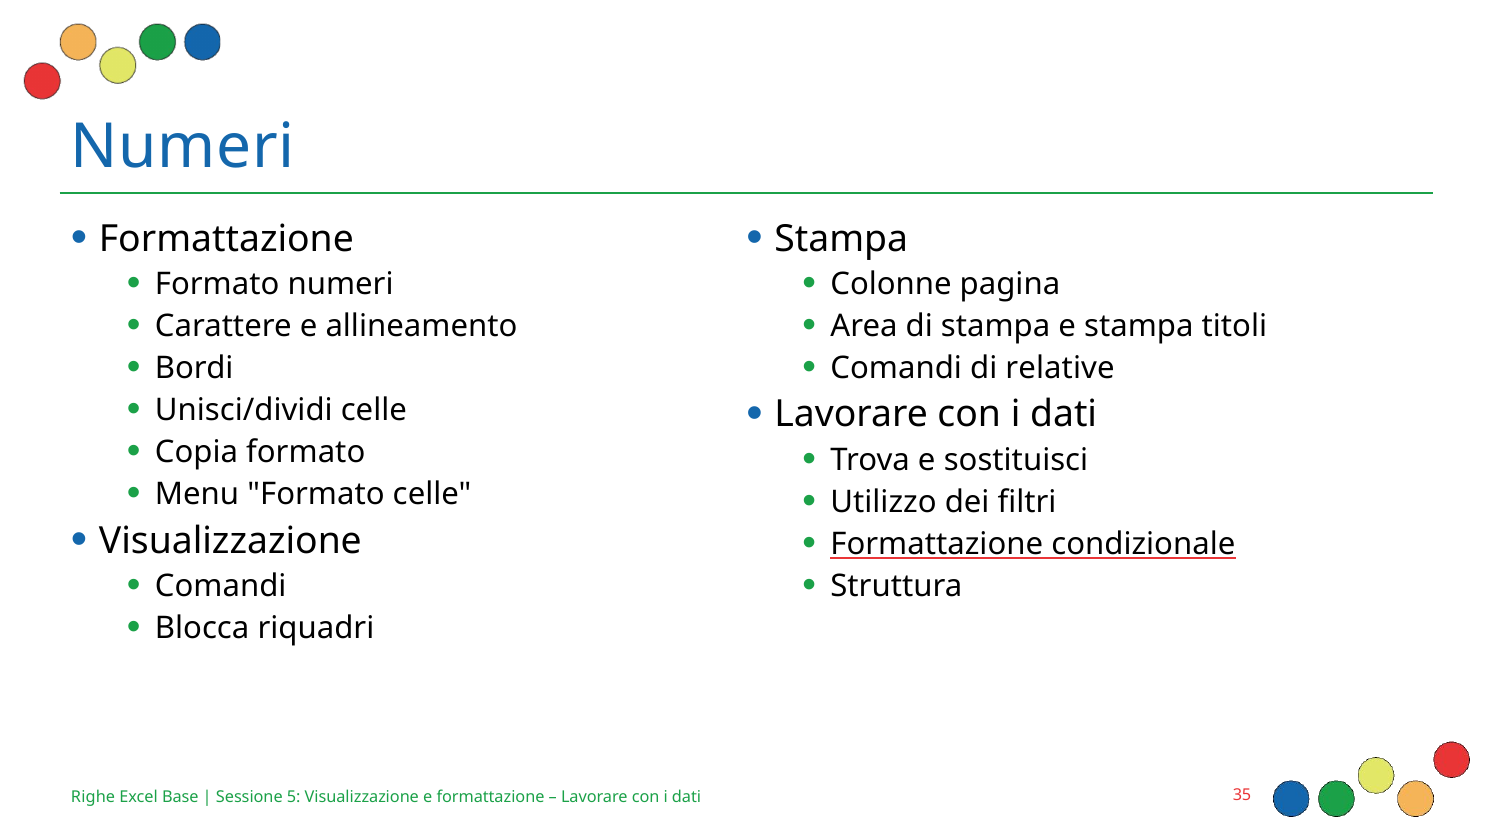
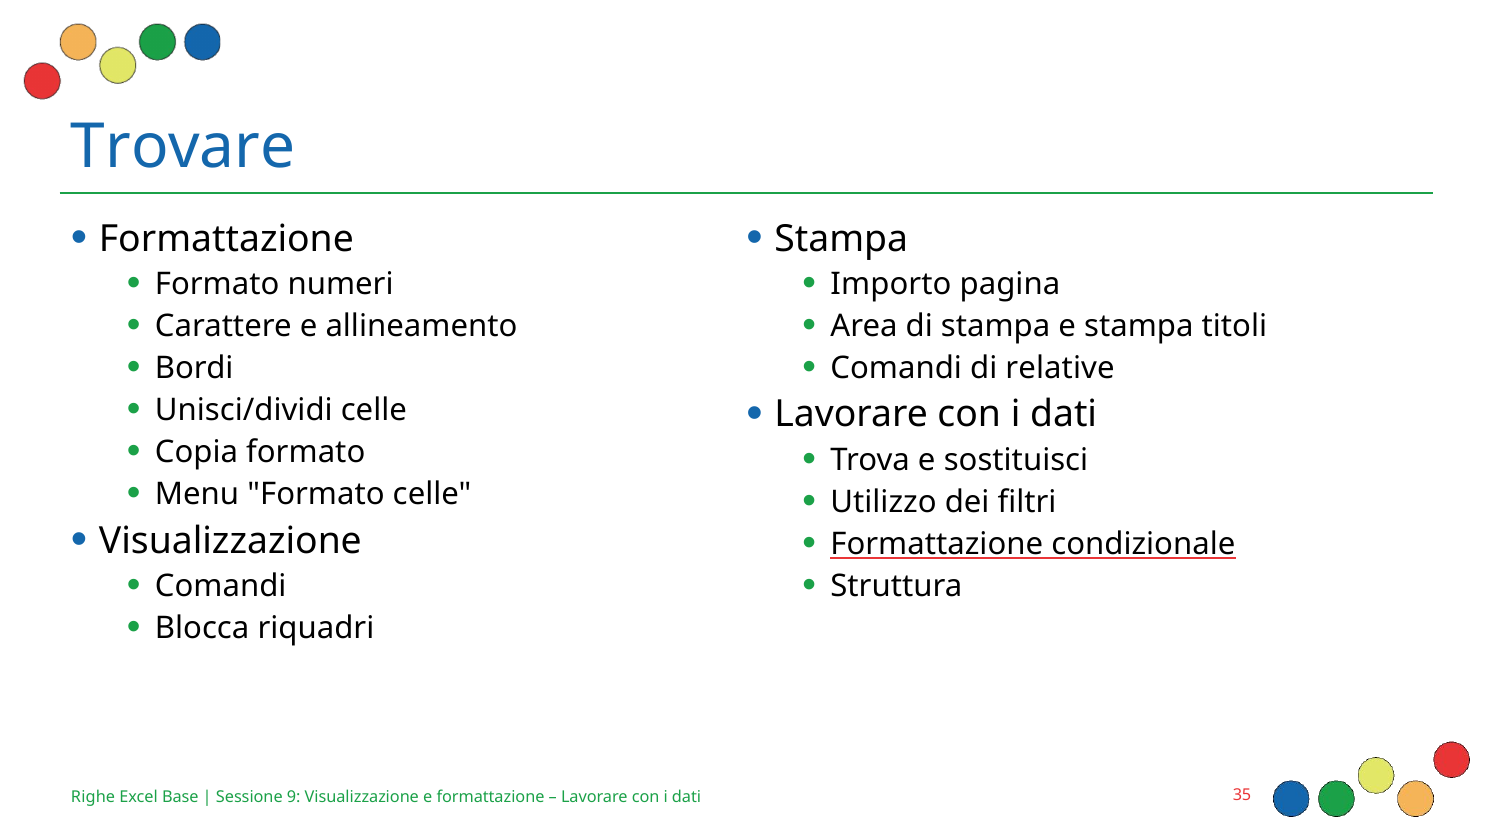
Numeri at (183, 147): Numeri -> Trovare
Colonne: Colonne -> Importo
5: 5 -> 9
